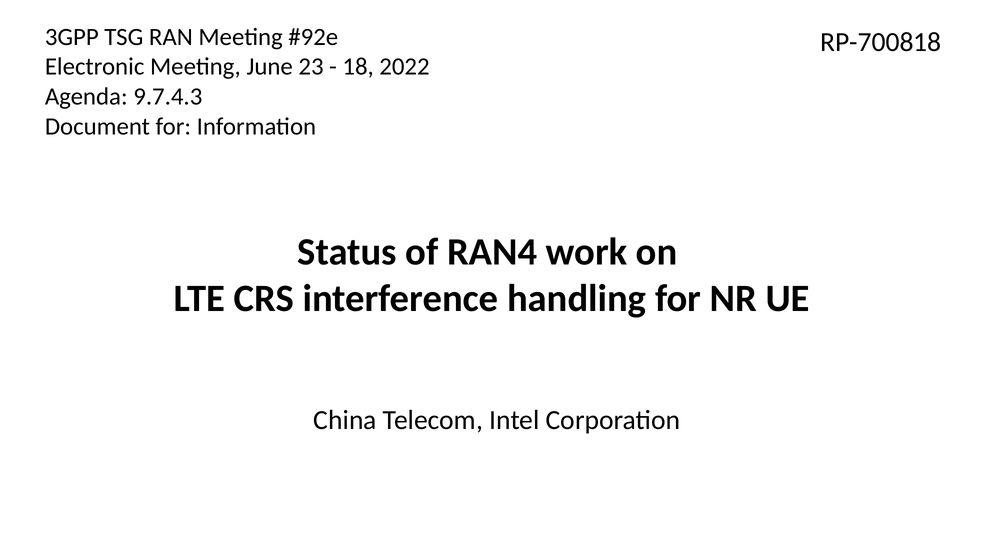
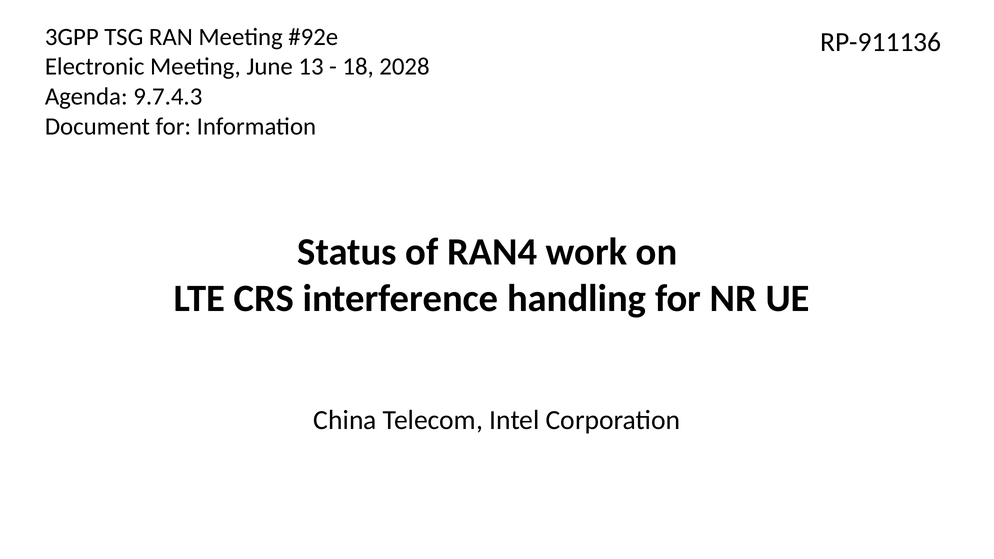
RP-700818: RP-700818 -> RP-911136
23: 23 -> 13
2022: 2022 -> 2028
